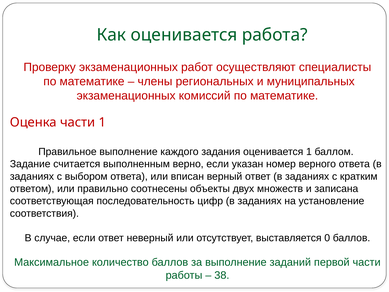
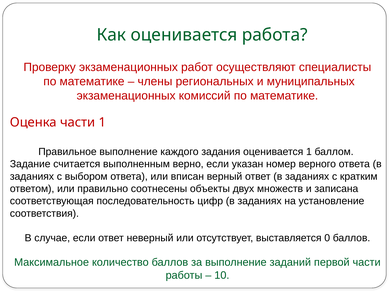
38: 38 -> 10
